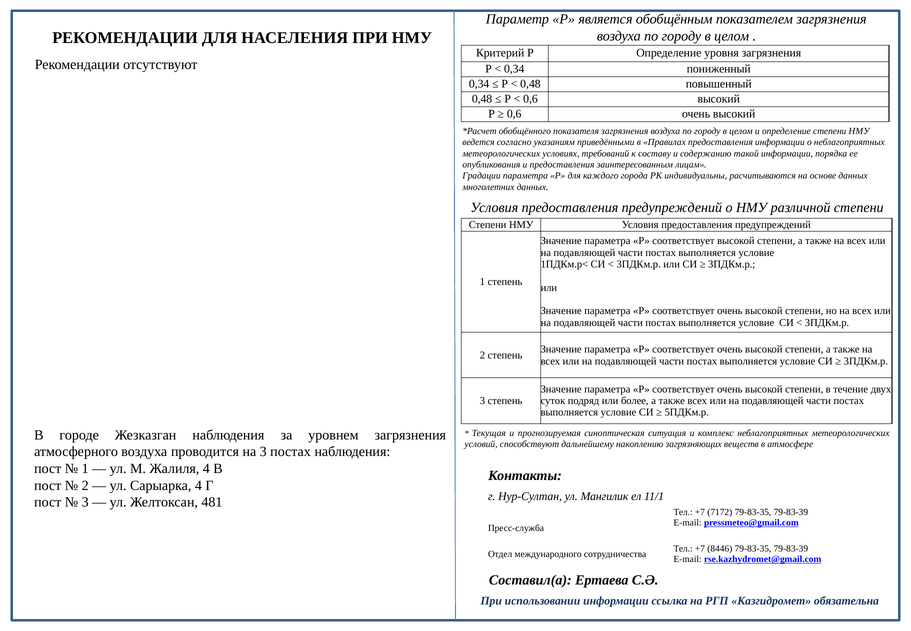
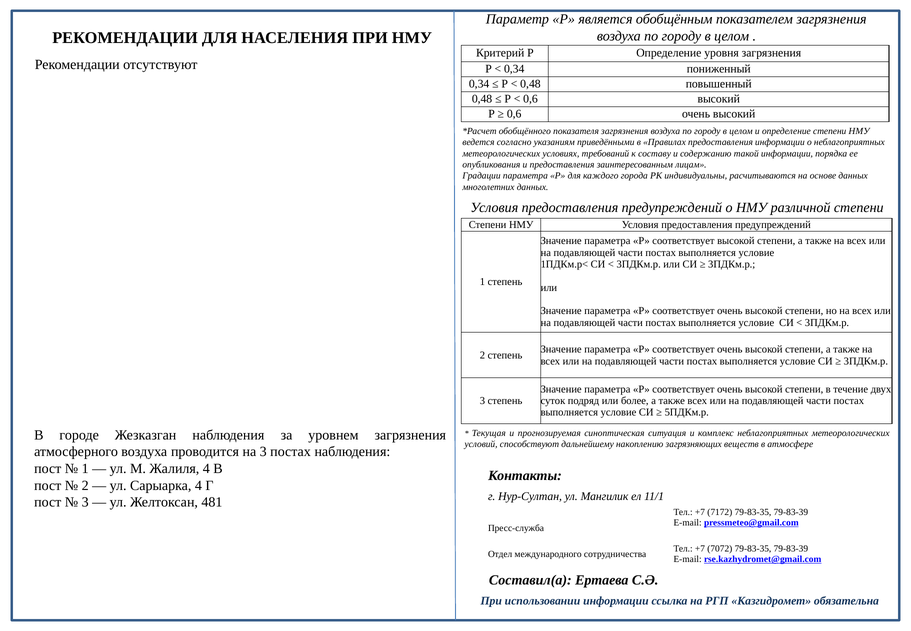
8446: 8446 -> 7072
